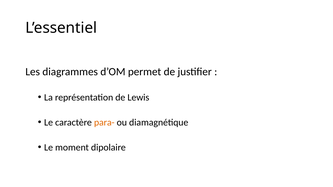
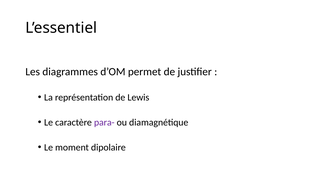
para- colour: orange -> purple
